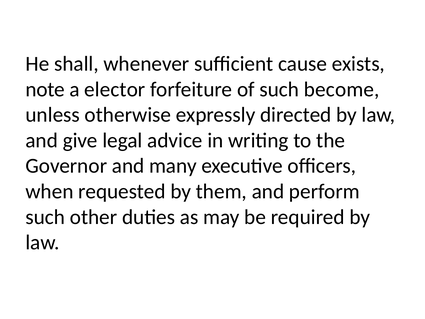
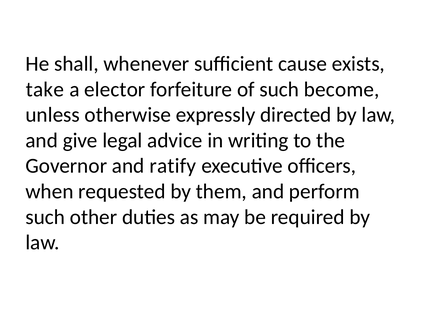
note: note -> take
many: many -> ratify
